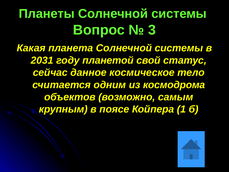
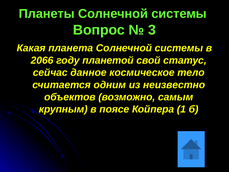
2031: 2031 -> 2066
космодрома: космодрома -> неизвестно
